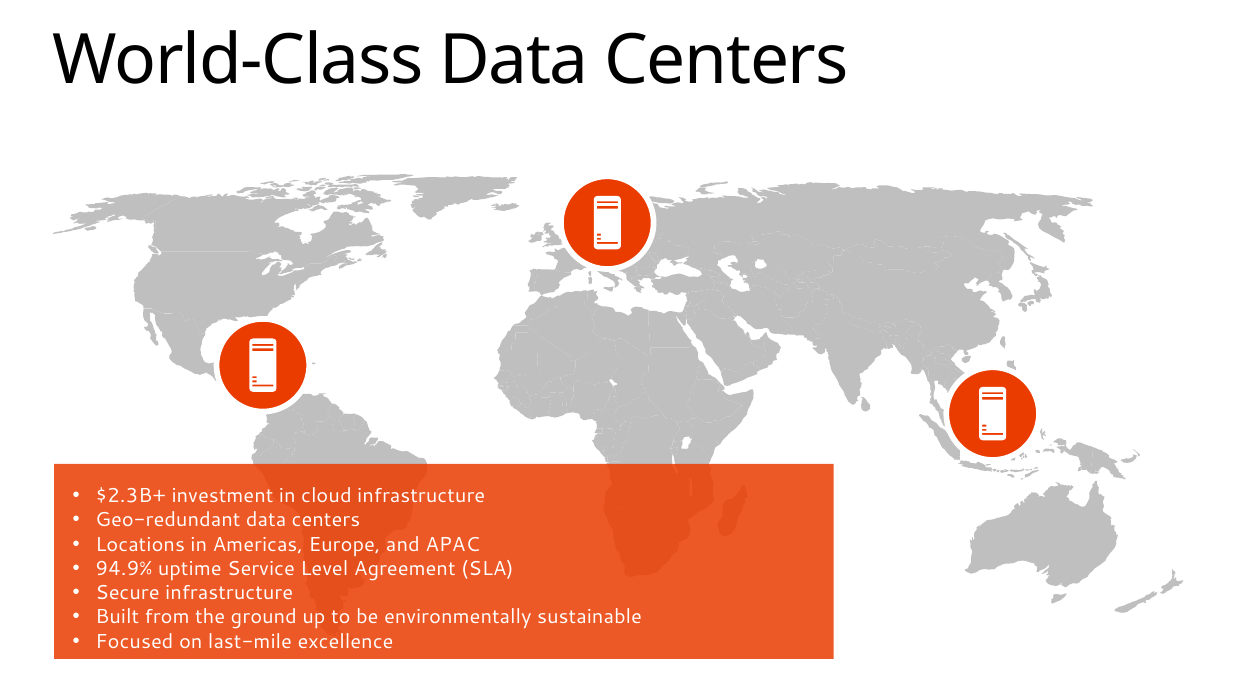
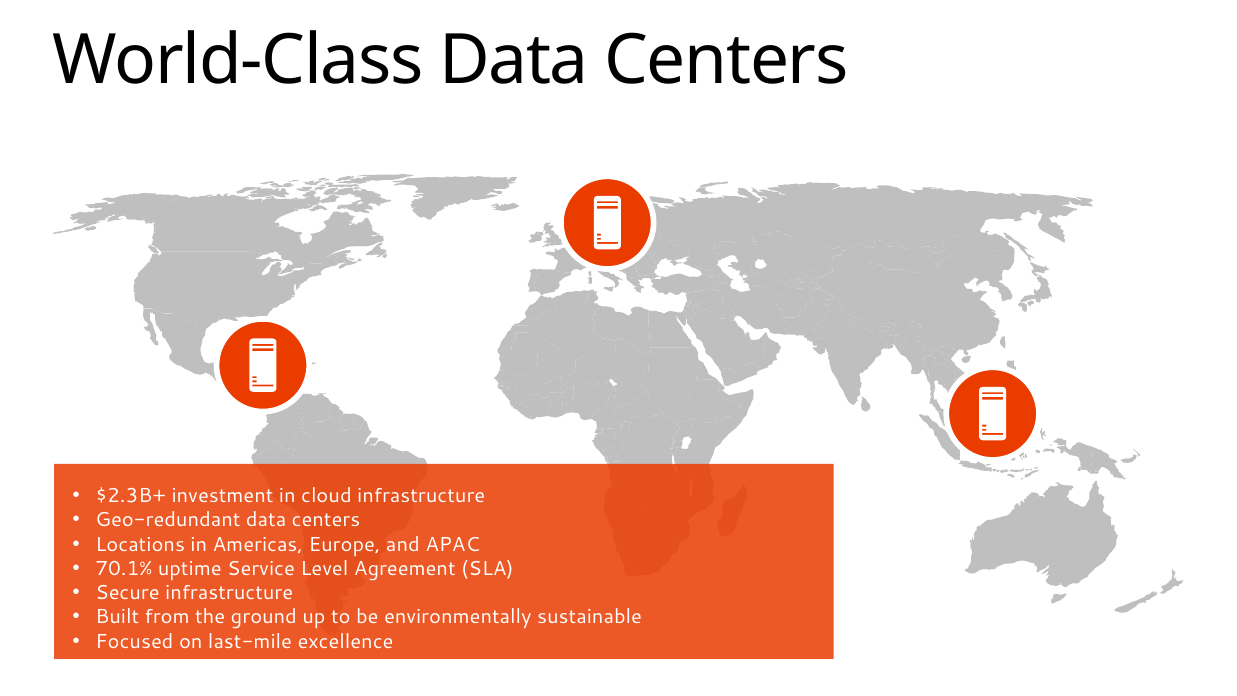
94.9%: 94.9% -> 70.1%
